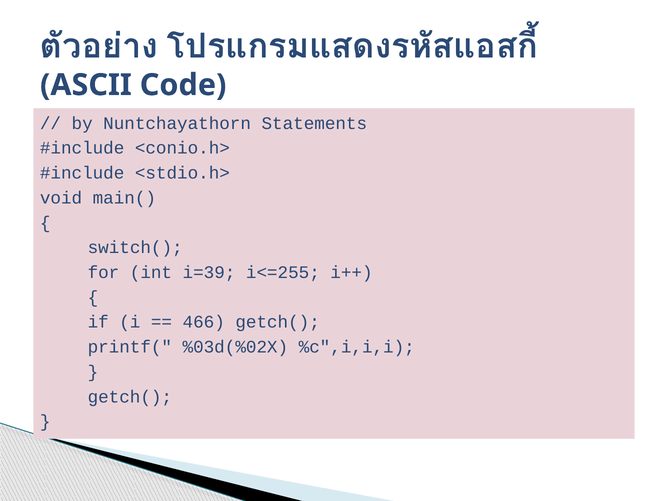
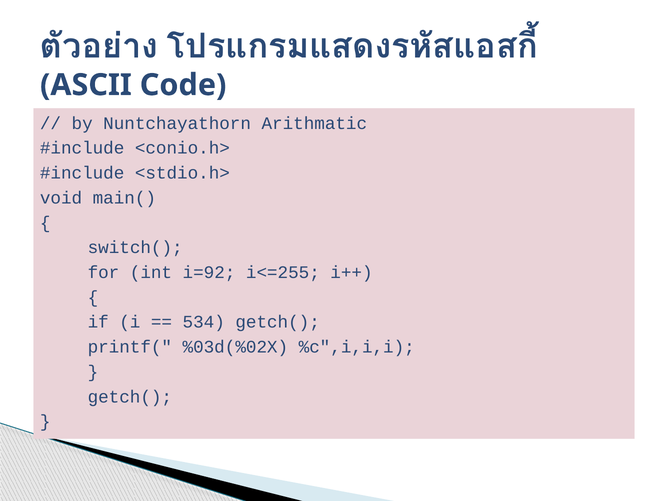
Statements: Statements -> Arithmatic
i=39: i=39 -> i=92
466: 466 -> 534
